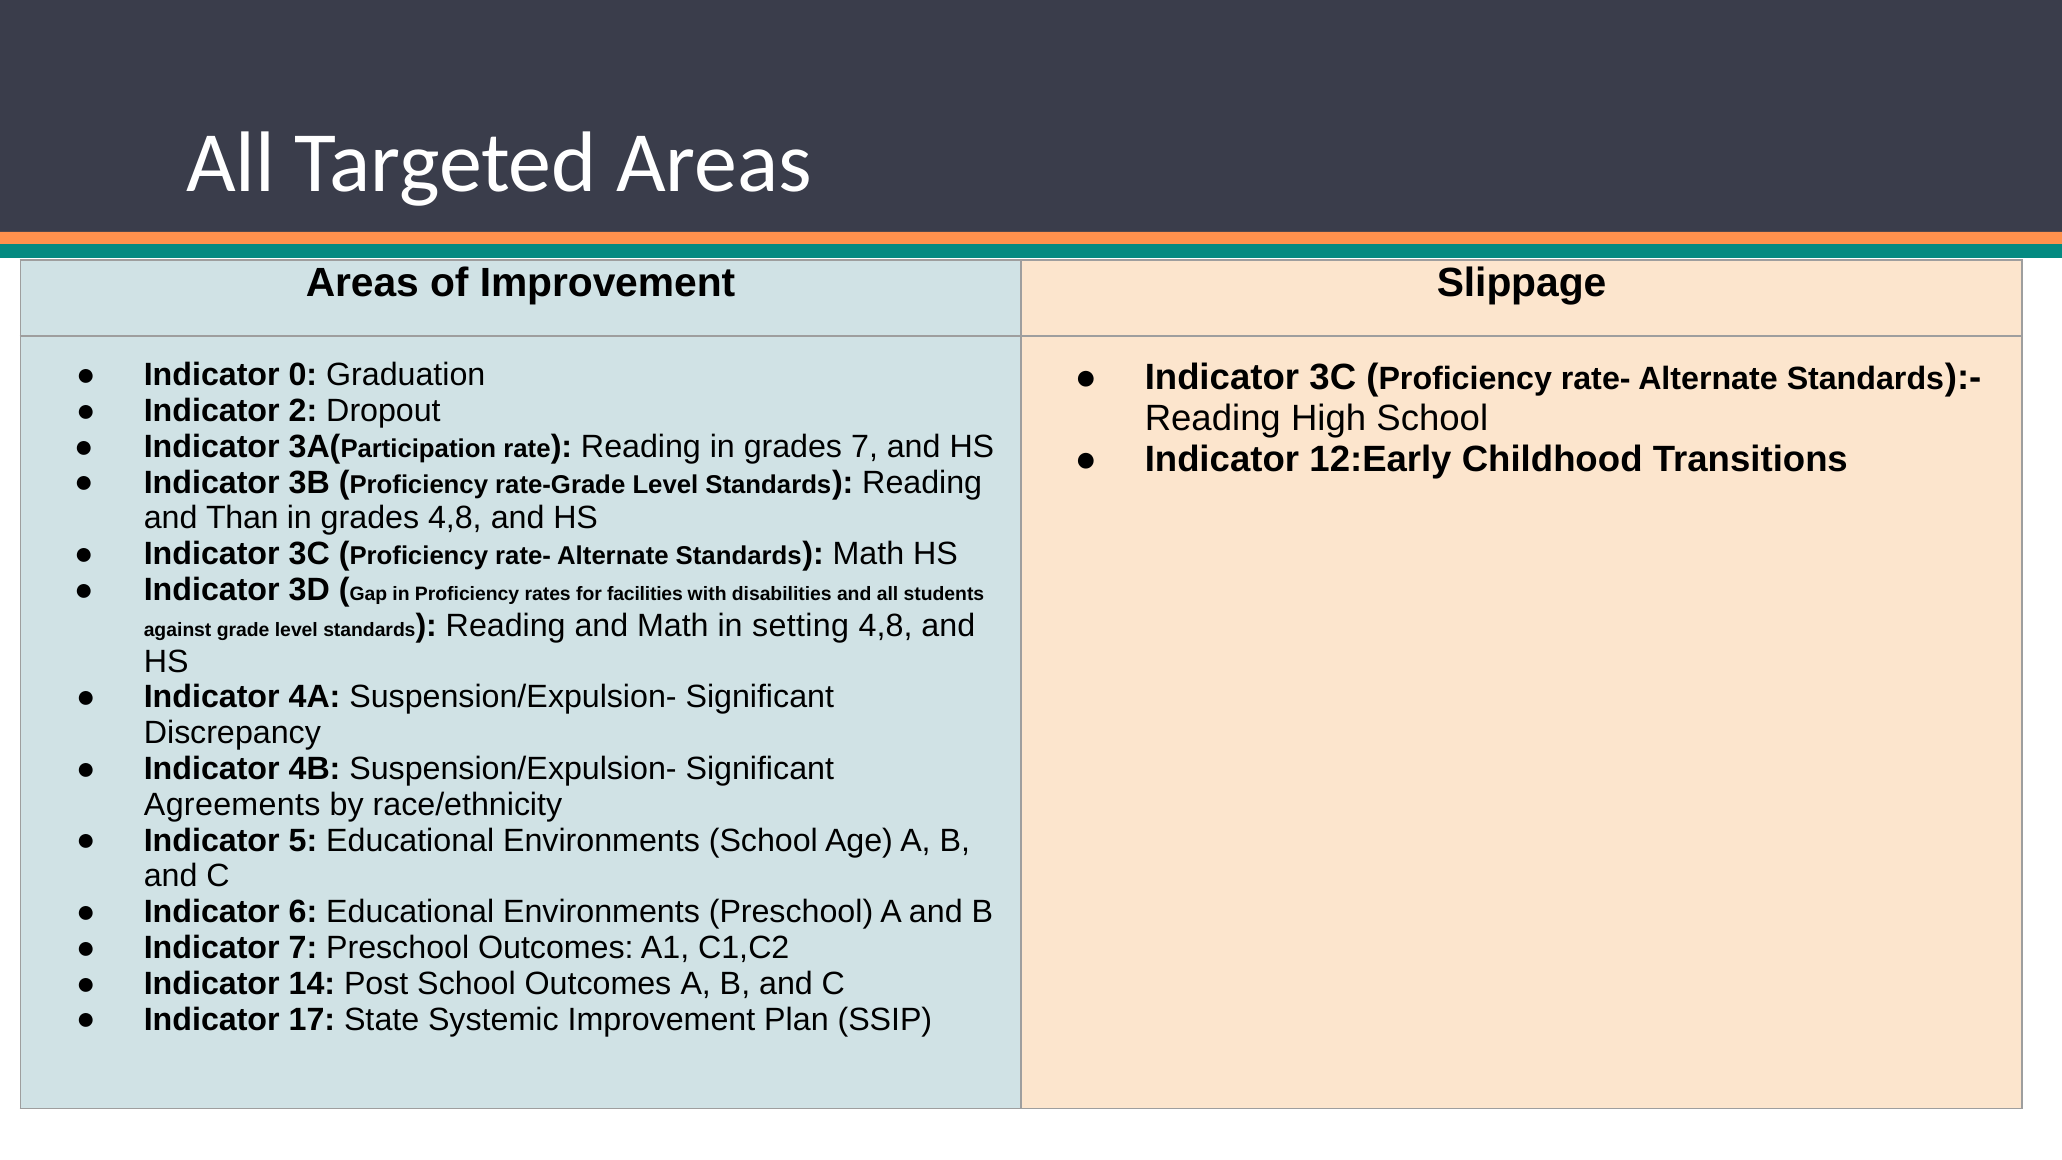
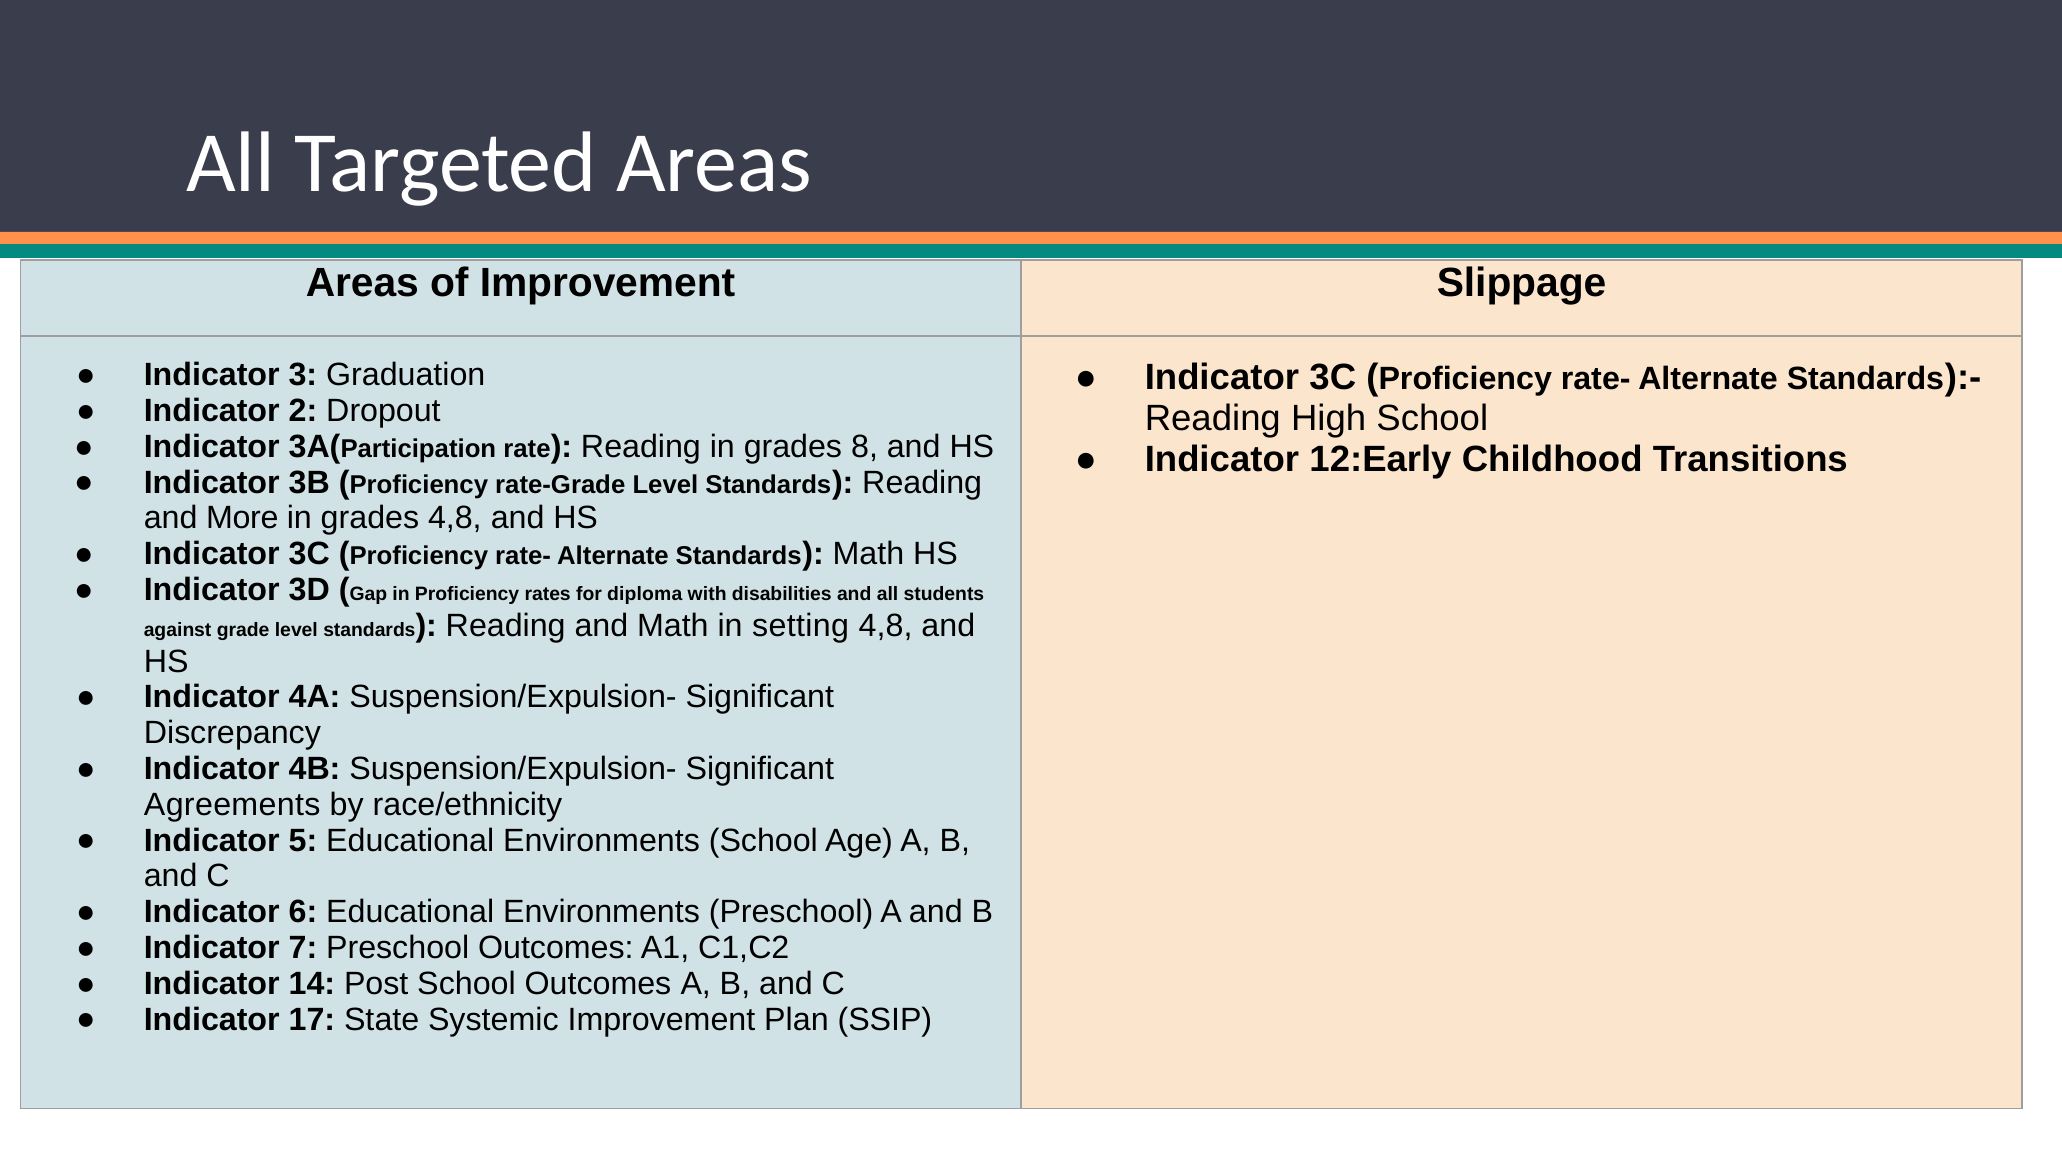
0: 0 -> 3
grades 7: 7 -> 8
Than: Than -> More
facilities: facilities -> diploma
